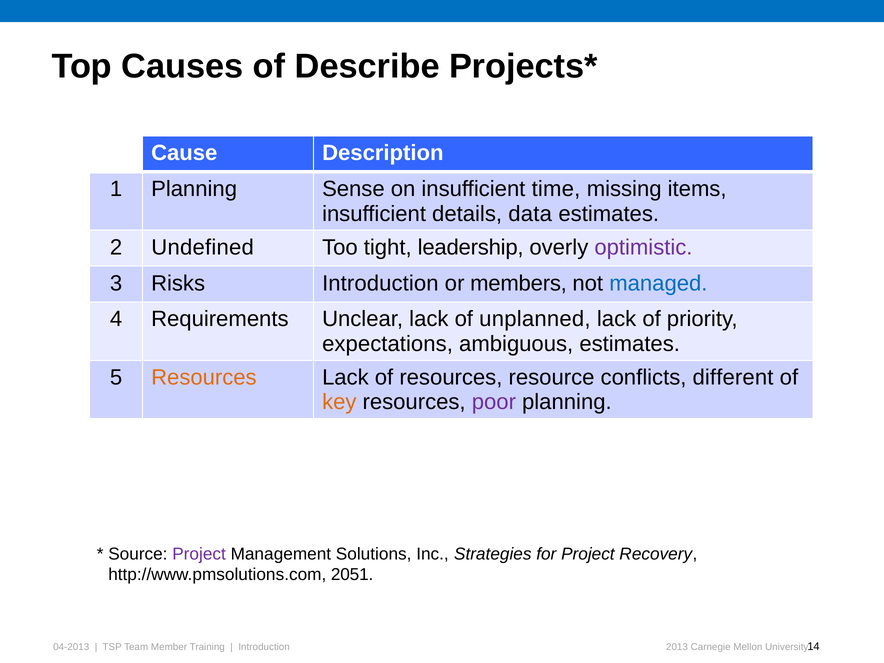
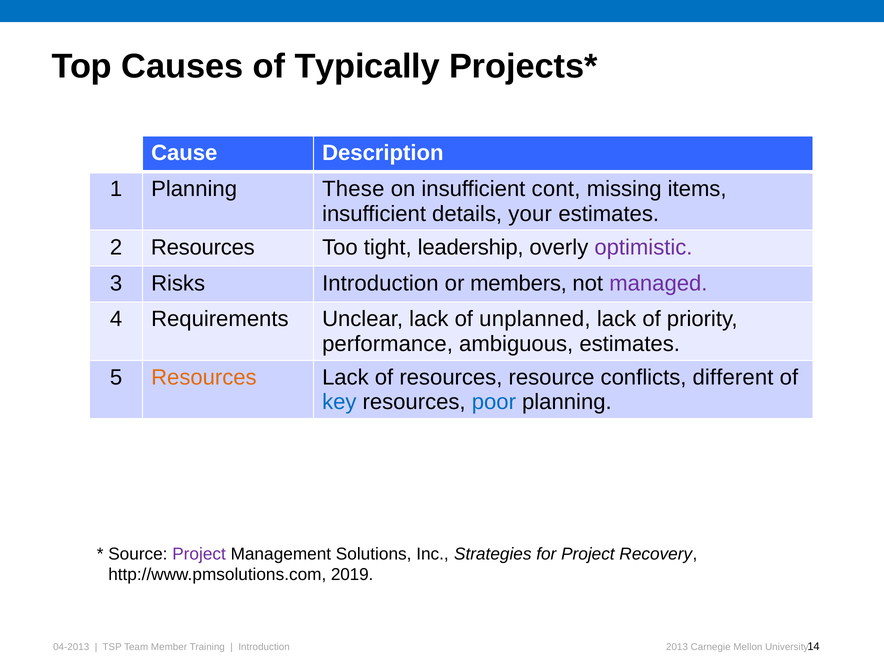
Describe: Describe -> Typically
Sense: Sense -> These
time: time -> cont
data: data -> your
2 Undefined: Undefined -> Resources
managed colour: blue -> purple
expectations: expectations -> performance
key colour: orange -> blue
poor colour: purple -> blue
2051: 2051 -> 2019
